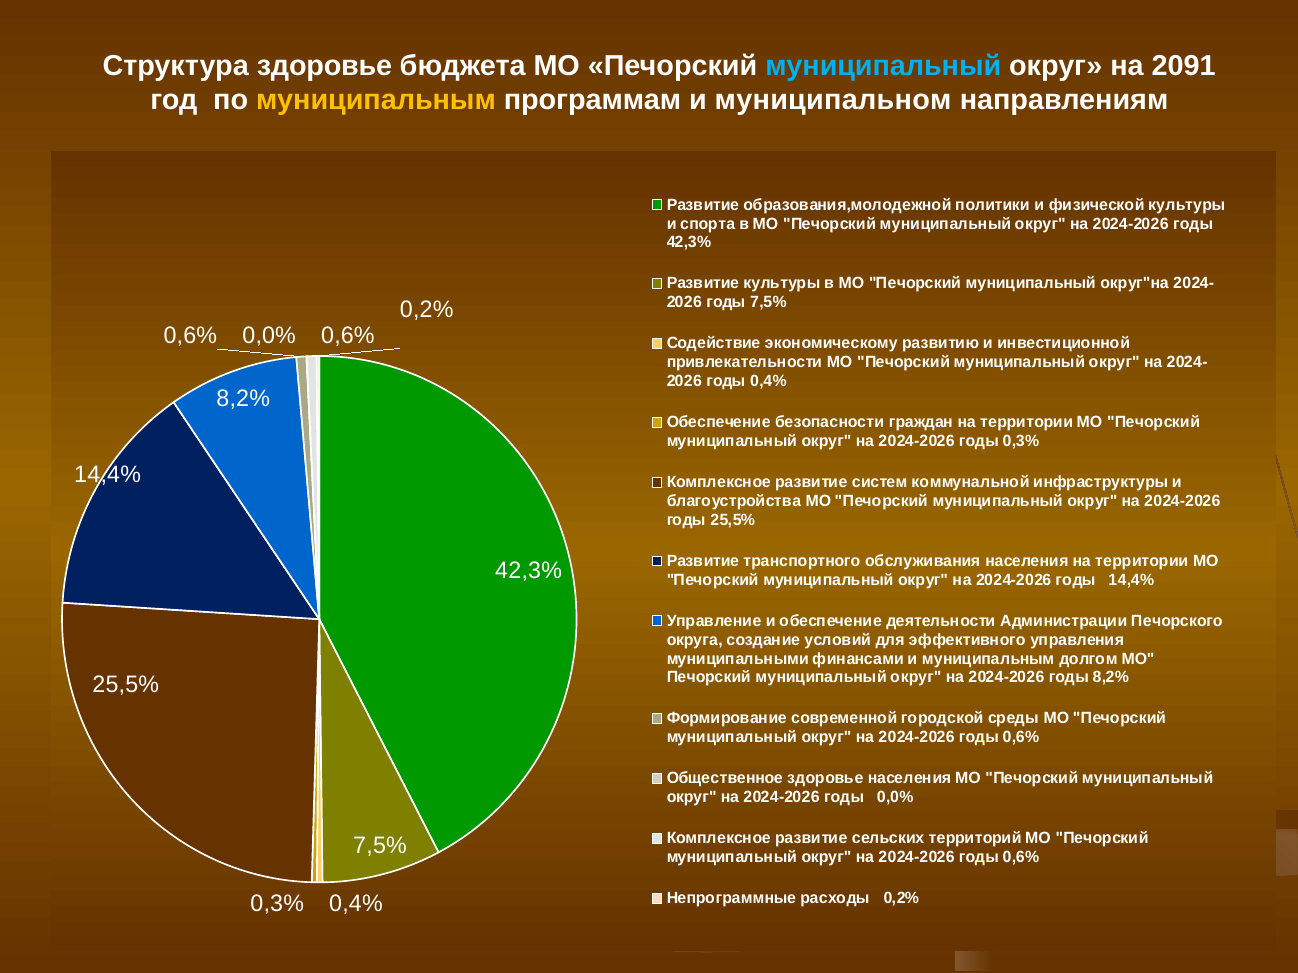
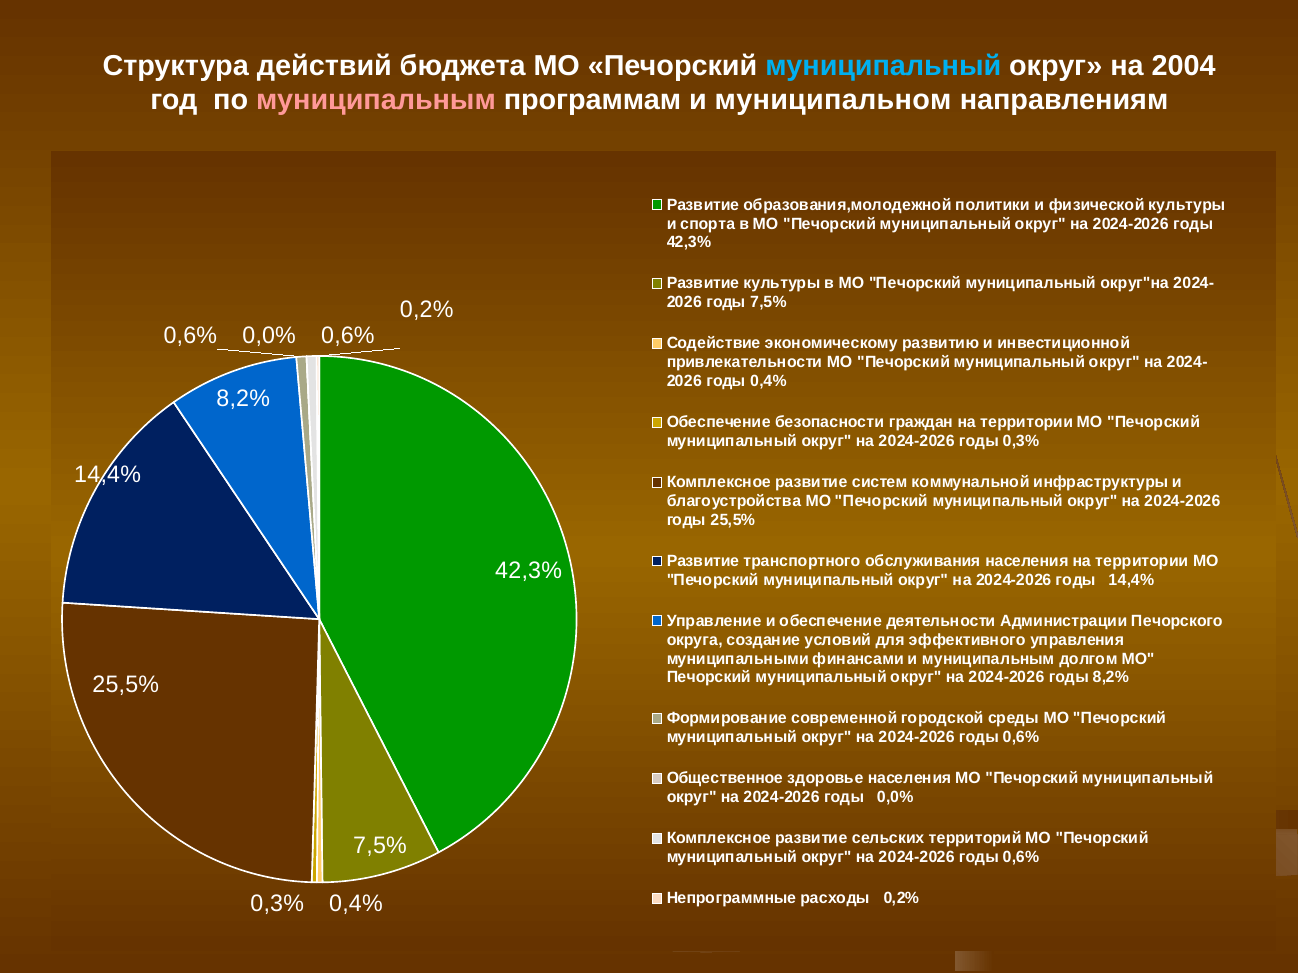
Структура здоровье: здоровье -> действий
2091: 2091 -> 2004
муниципальным at (376, 100) colour: yellow -> pink
